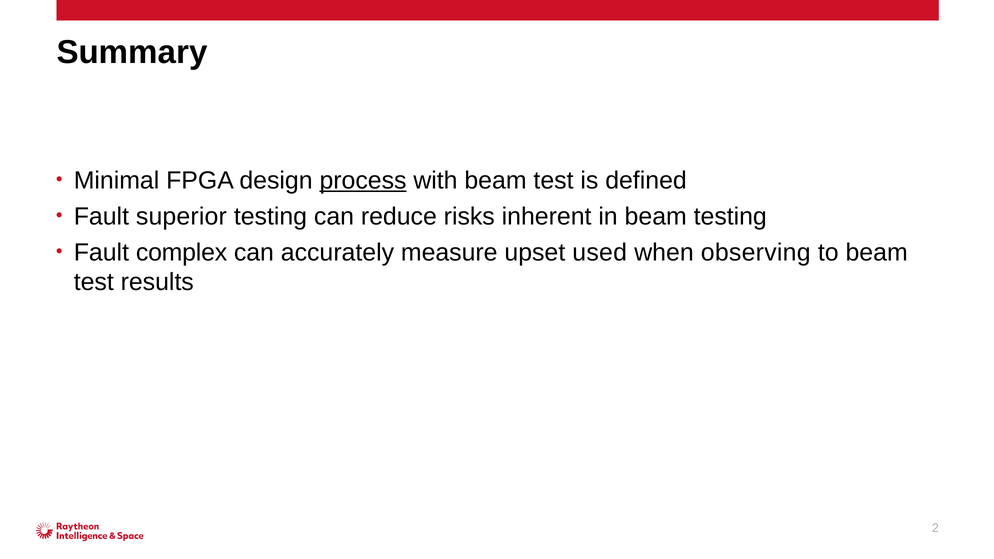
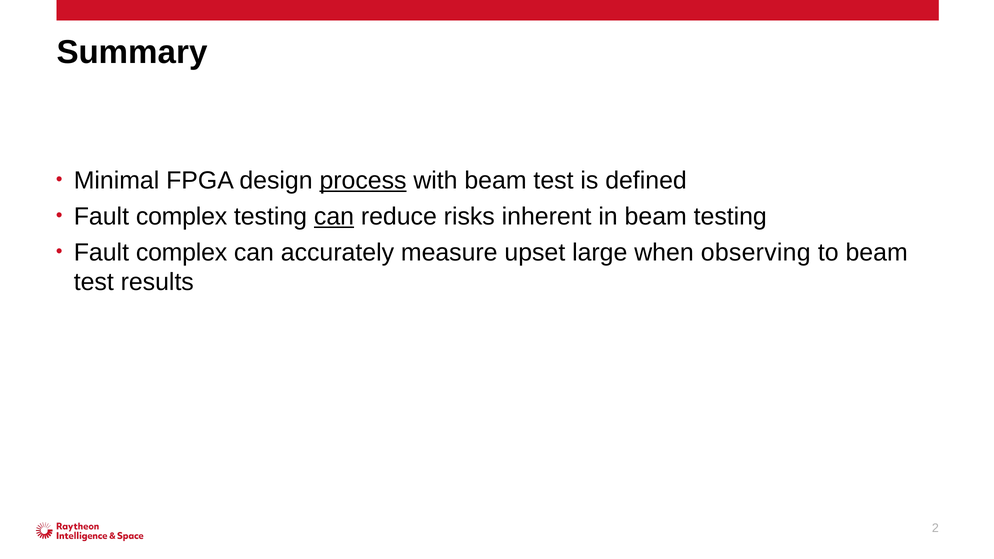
superior at (181, 216): superior -> complex
can at (334, 216) underline: none -> present
used: used -> large
